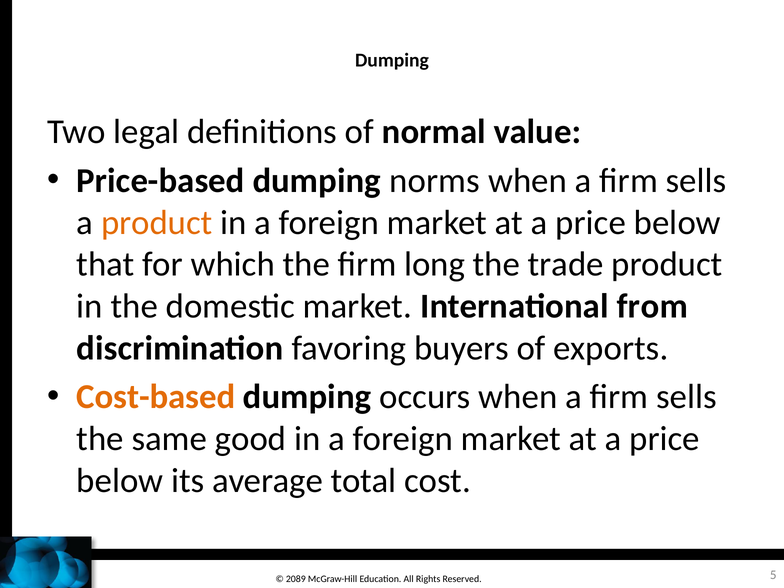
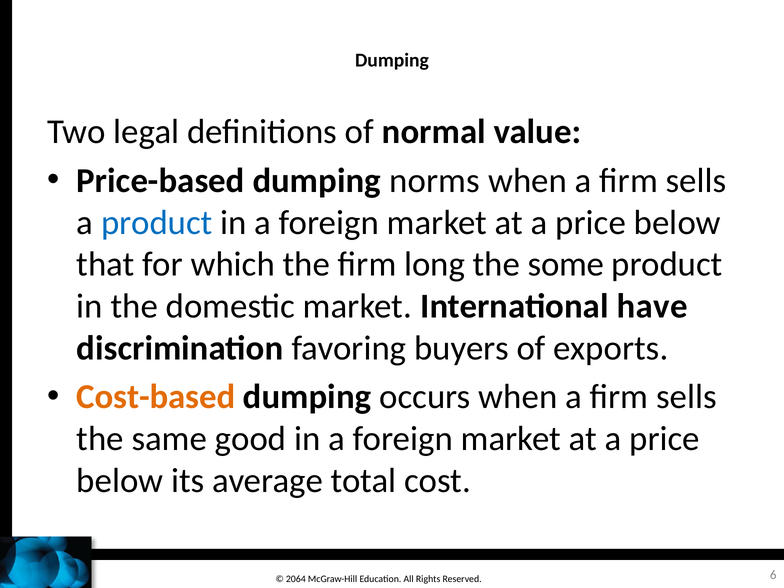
product at (157, 223) colour: orange -> blue
trade: trade -> some
from: from -> have
2089: 2089 -> 2064
5: 5 -> 6
